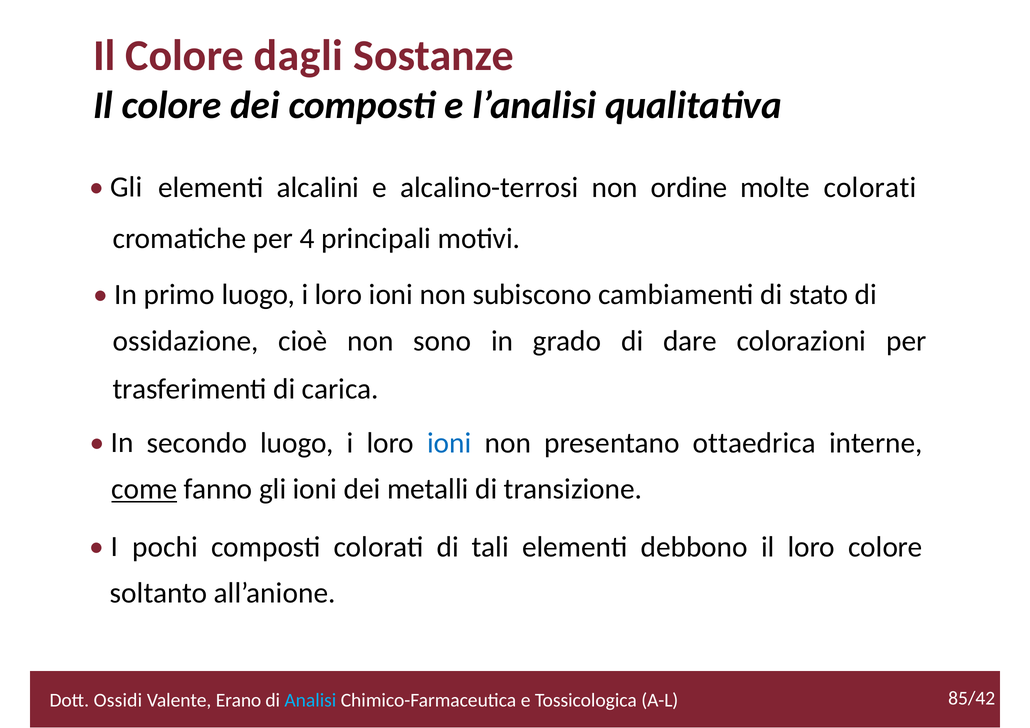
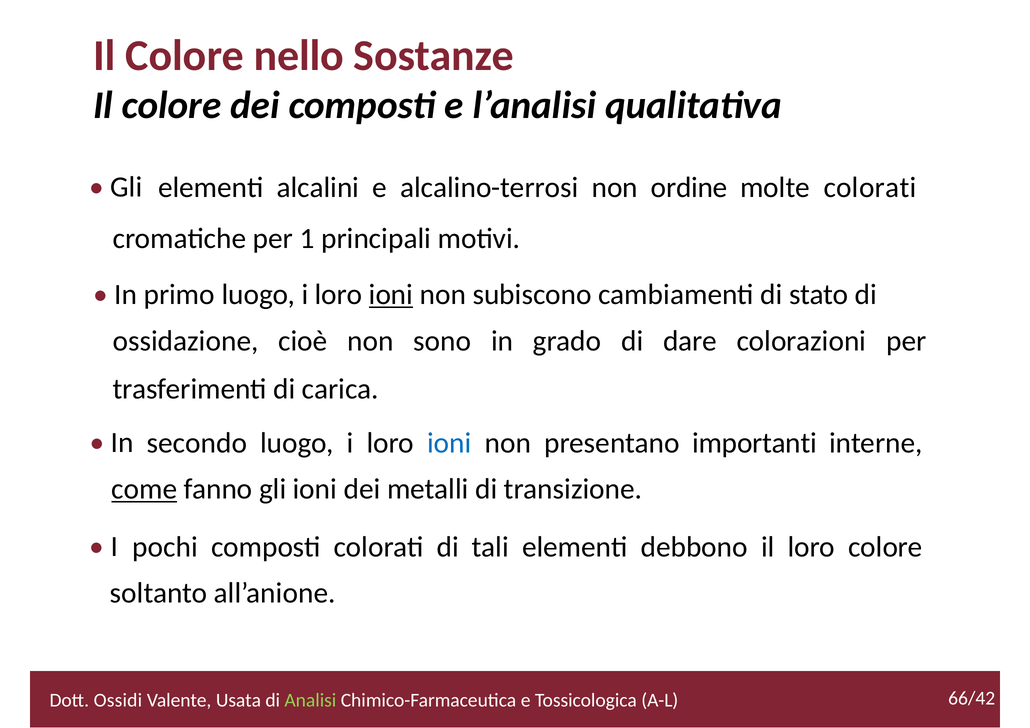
dagli: dagli -> nello
4: 4 -> 1
ioni at (391, 295) underline: none -> present
ottaedrica: ottaedrica -> importanti
85/42: 85/42 -> 66/42
Erano: Erano -> Usata
Analisi colour: light blue -> light green
